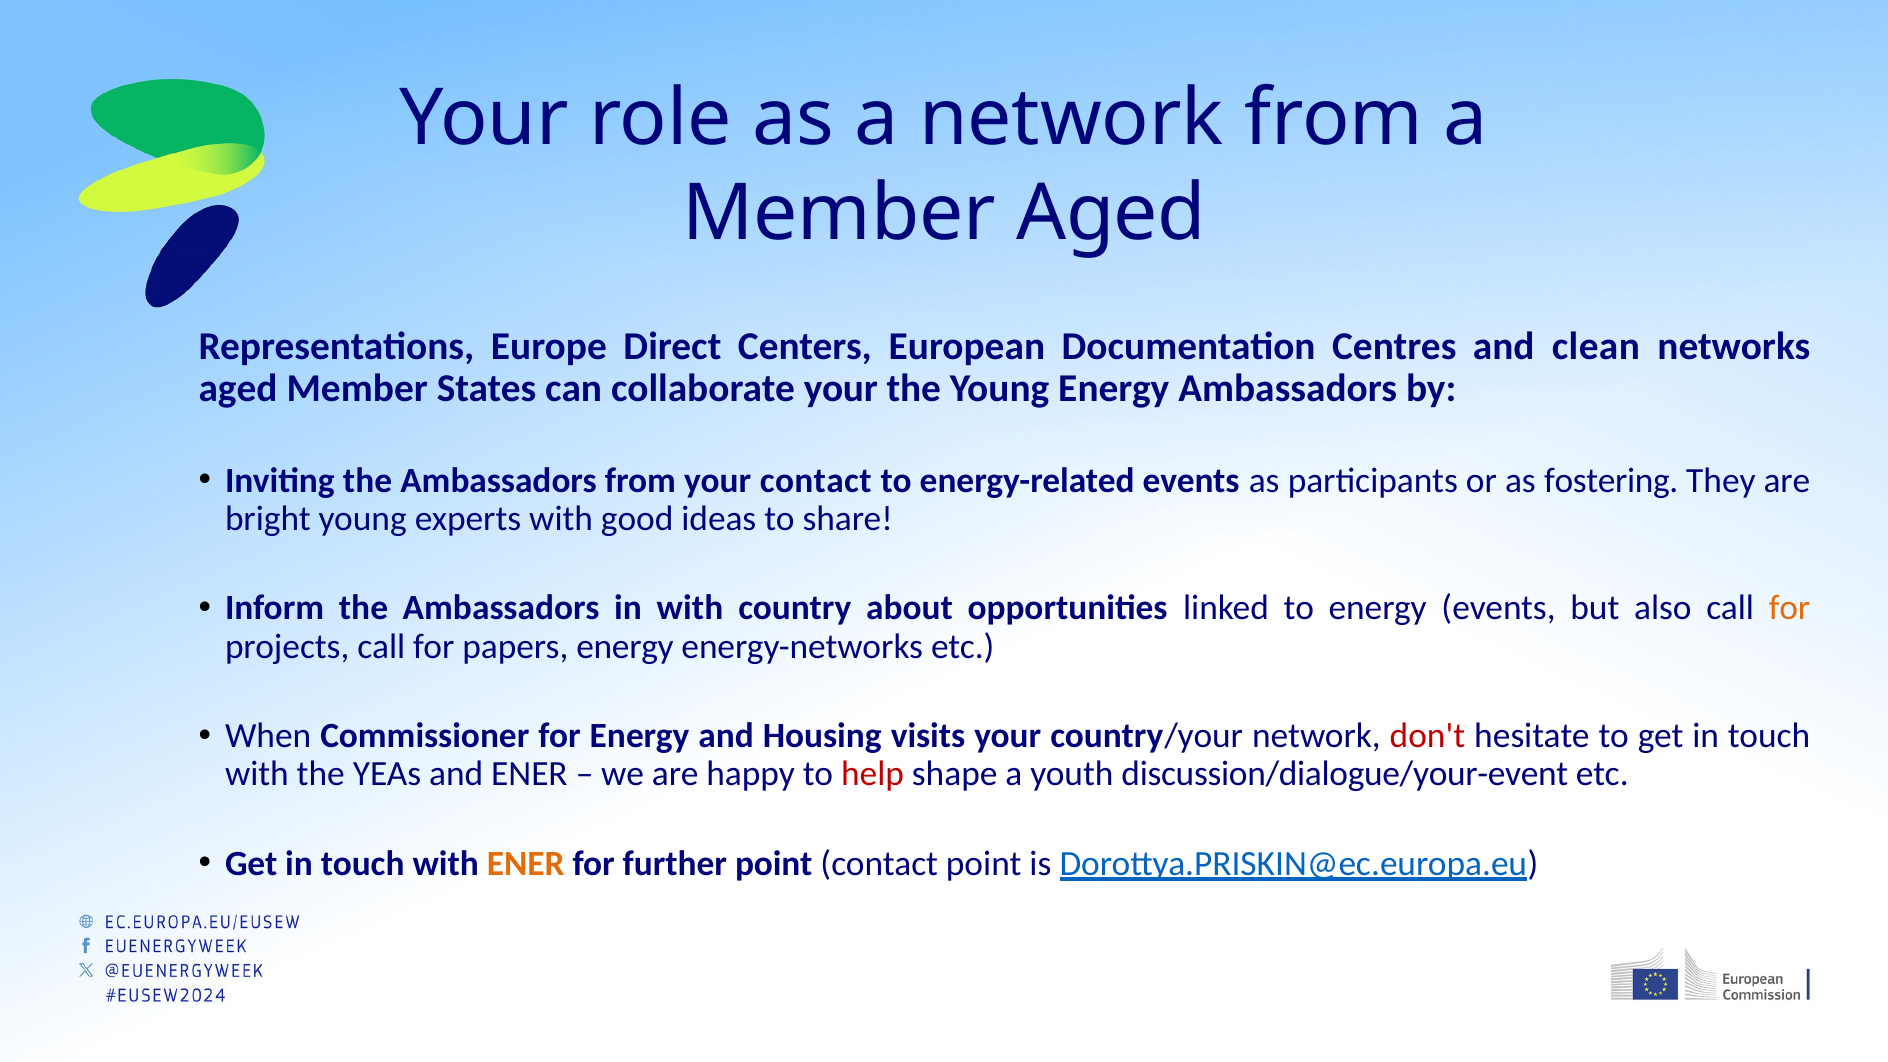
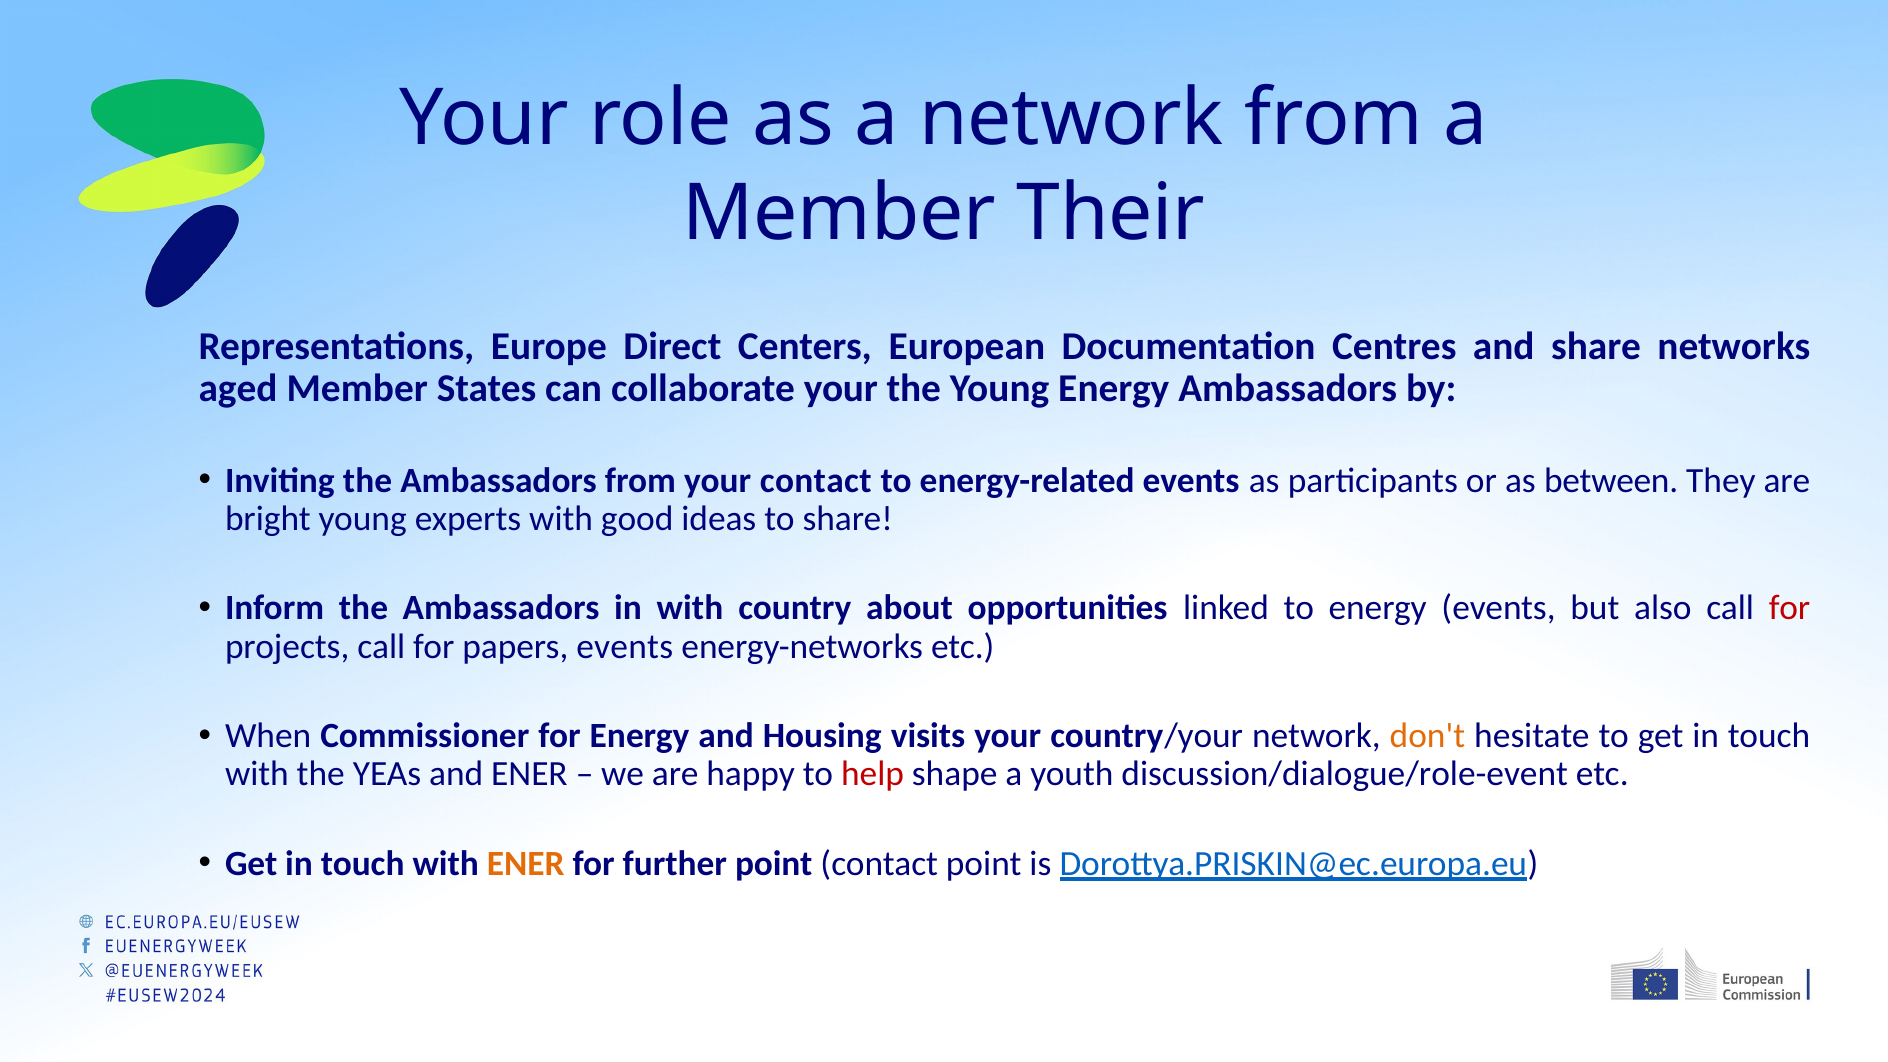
Member Aged: Aged -> Their
and clean: clean -> share
fostering: fostering -> between
for at (1790, 608) colour: orange -> red
papers energy: energy -> events
don't colour: red -> orange
discussion/dialogue/your-event: discussion/dialogue/your-event -> discussion/dialogue/role-event
